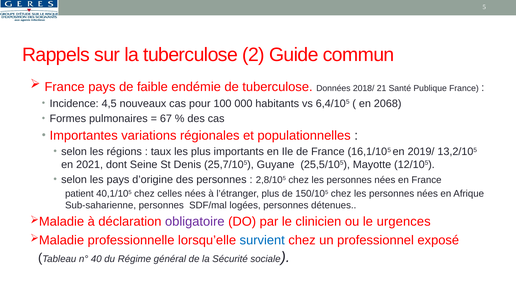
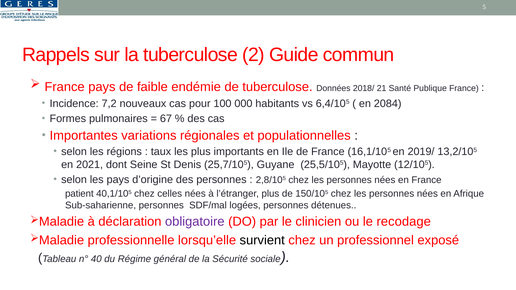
4,5: 4,5 -> 7,2
2068: 2068 -> 2084
urgences: urgences -> recodage
survient colour: blue -> black
